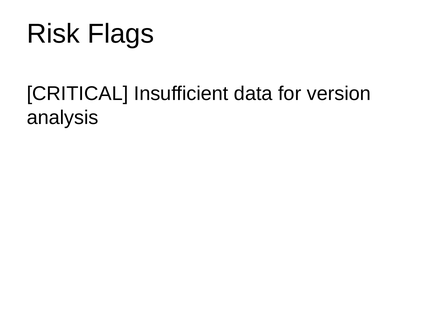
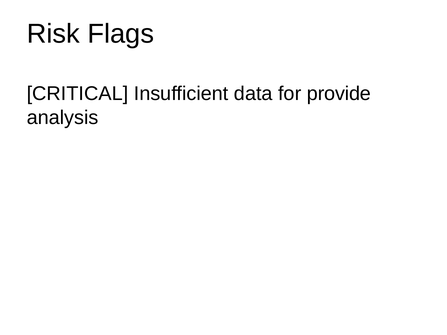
version: version -> provide
